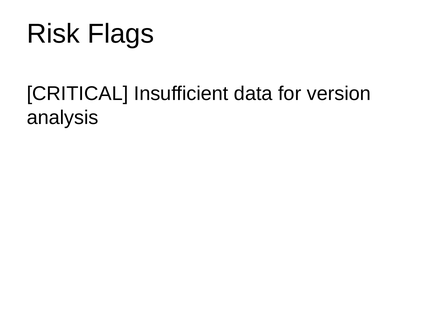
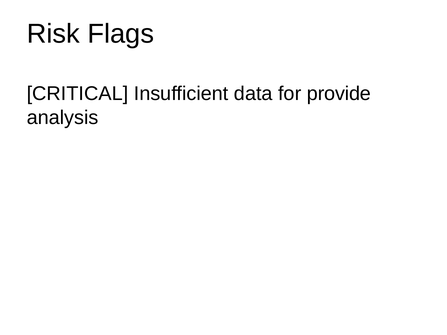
version: version -> provide
